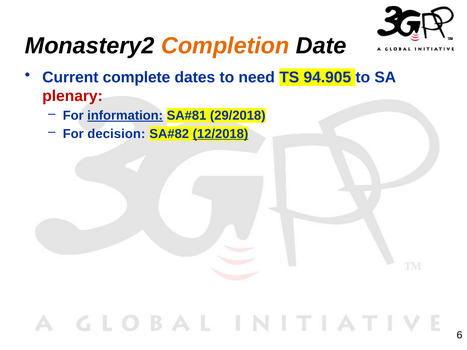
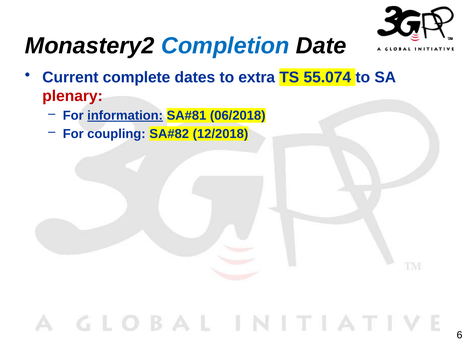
Completion colour: orange -> blue
need: need -> extra
94.905: 94.905 -> 55.074
29/2018: 29/2018 -> 06/2018
decision: decision -> coupling
12/2018 underline: present -> none
